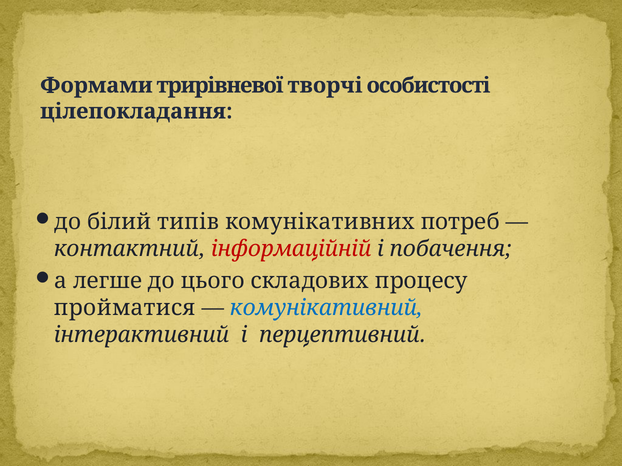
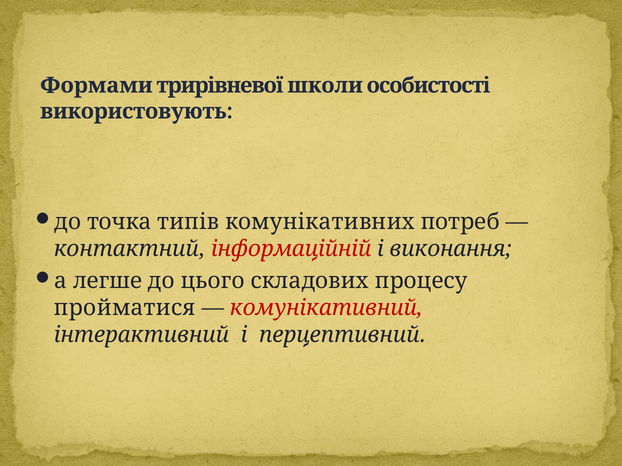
творчі: творчі -> школи
цілепокладання: цілепокладання -> використовують
білий: білий -> точка
побачення: побачення -> виконання
комунікативний colour: blue -> red
